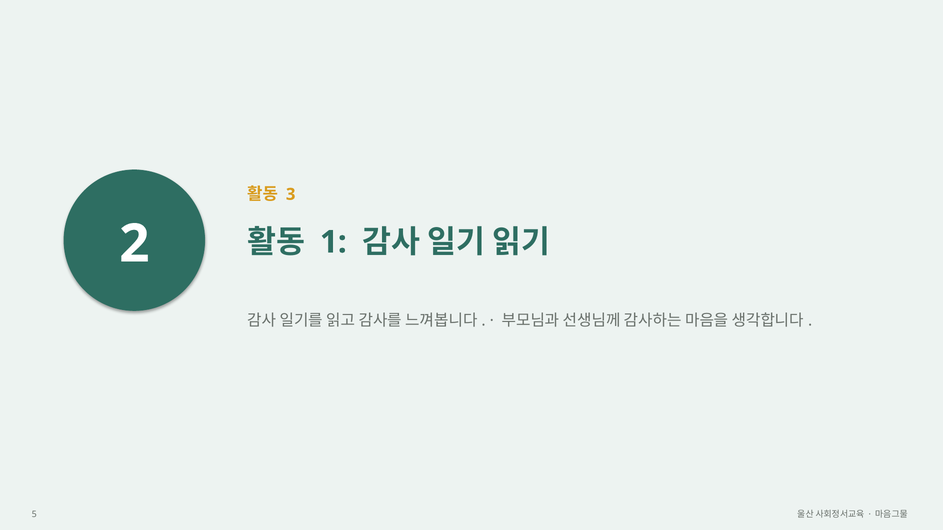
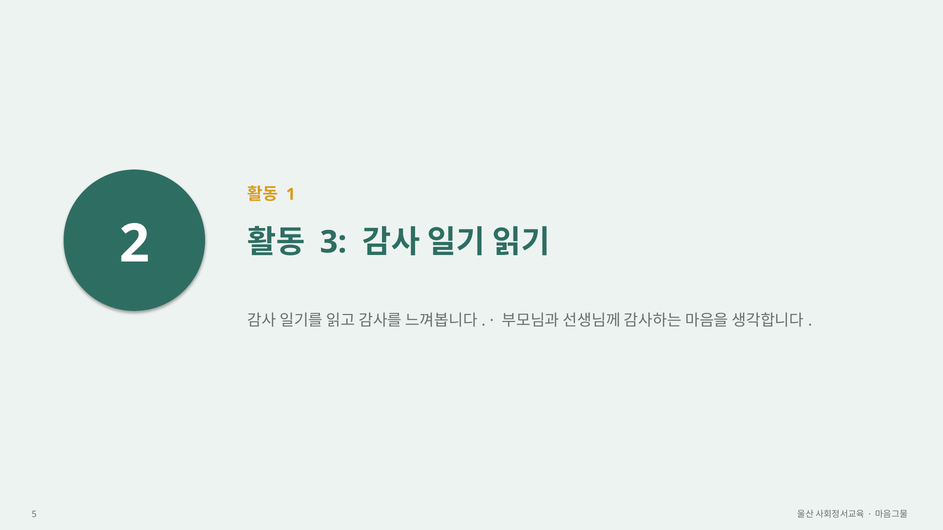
3: 3 -> 1
1: 1 -> 3
